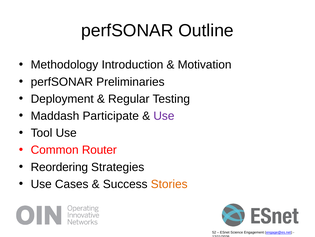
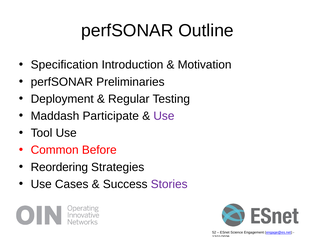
Methodology: Methodology -> Specification
Router: Router -> Before
Stories colour: orange -> purple
